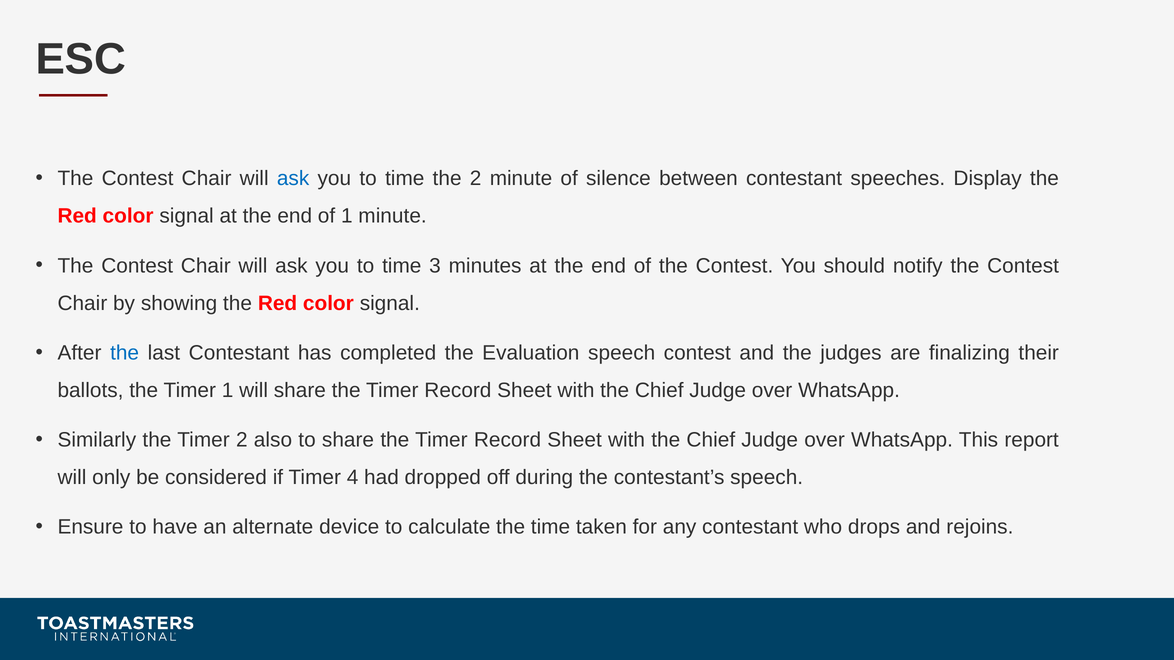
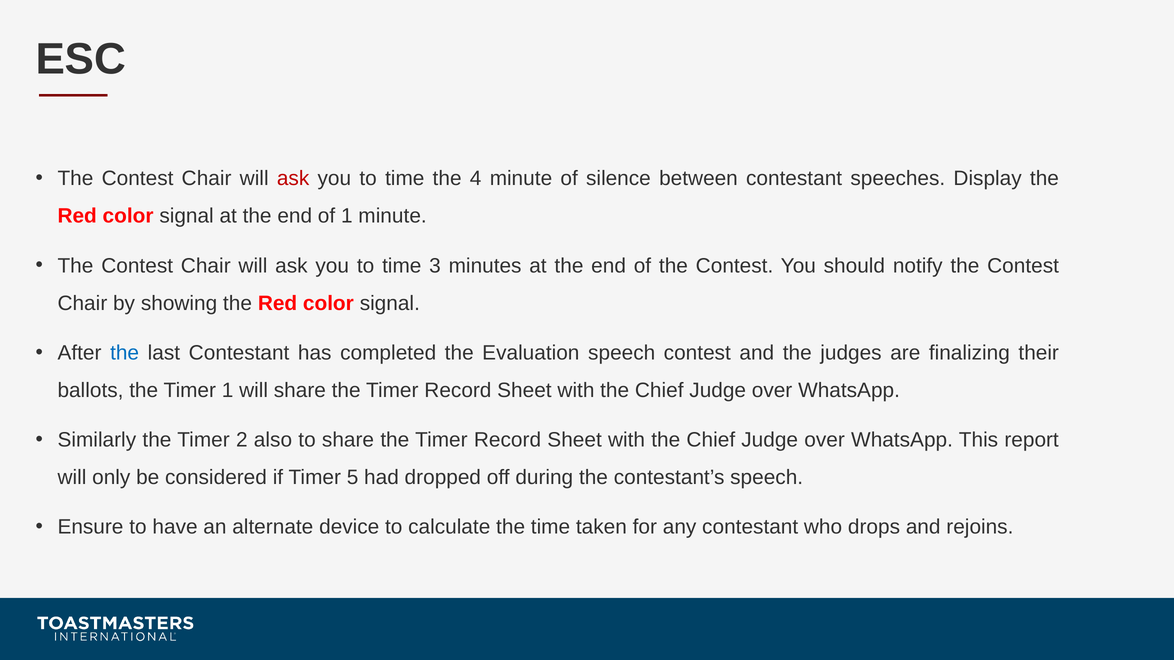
ask at (293, 179) colour: blue -> red
the 2: 2 -> 4
4: 4 -> 5
